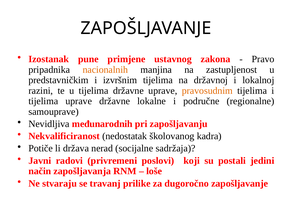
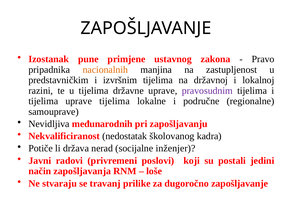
pravosudnim colour: orange -> purple
uprave državne: državne -> tijelima
sadržaja: sadržaja -> inženjer
